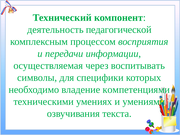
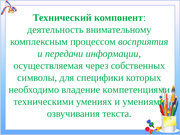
педагогической: педагогической -> внимательному
воспитывать: воспитывать -> собственных
